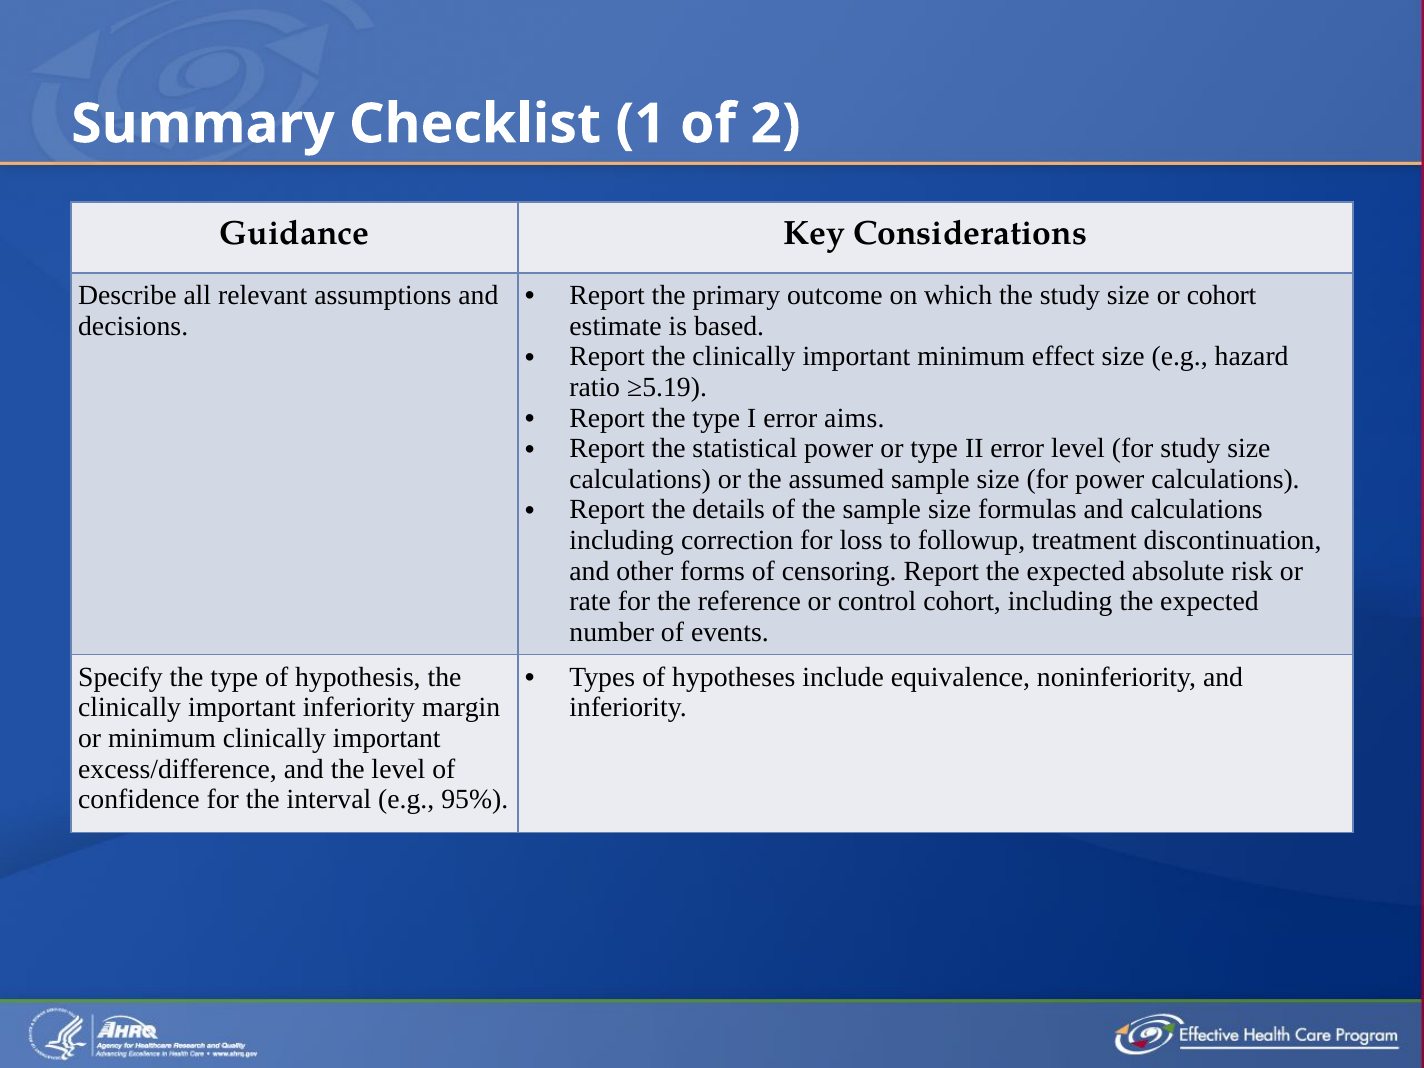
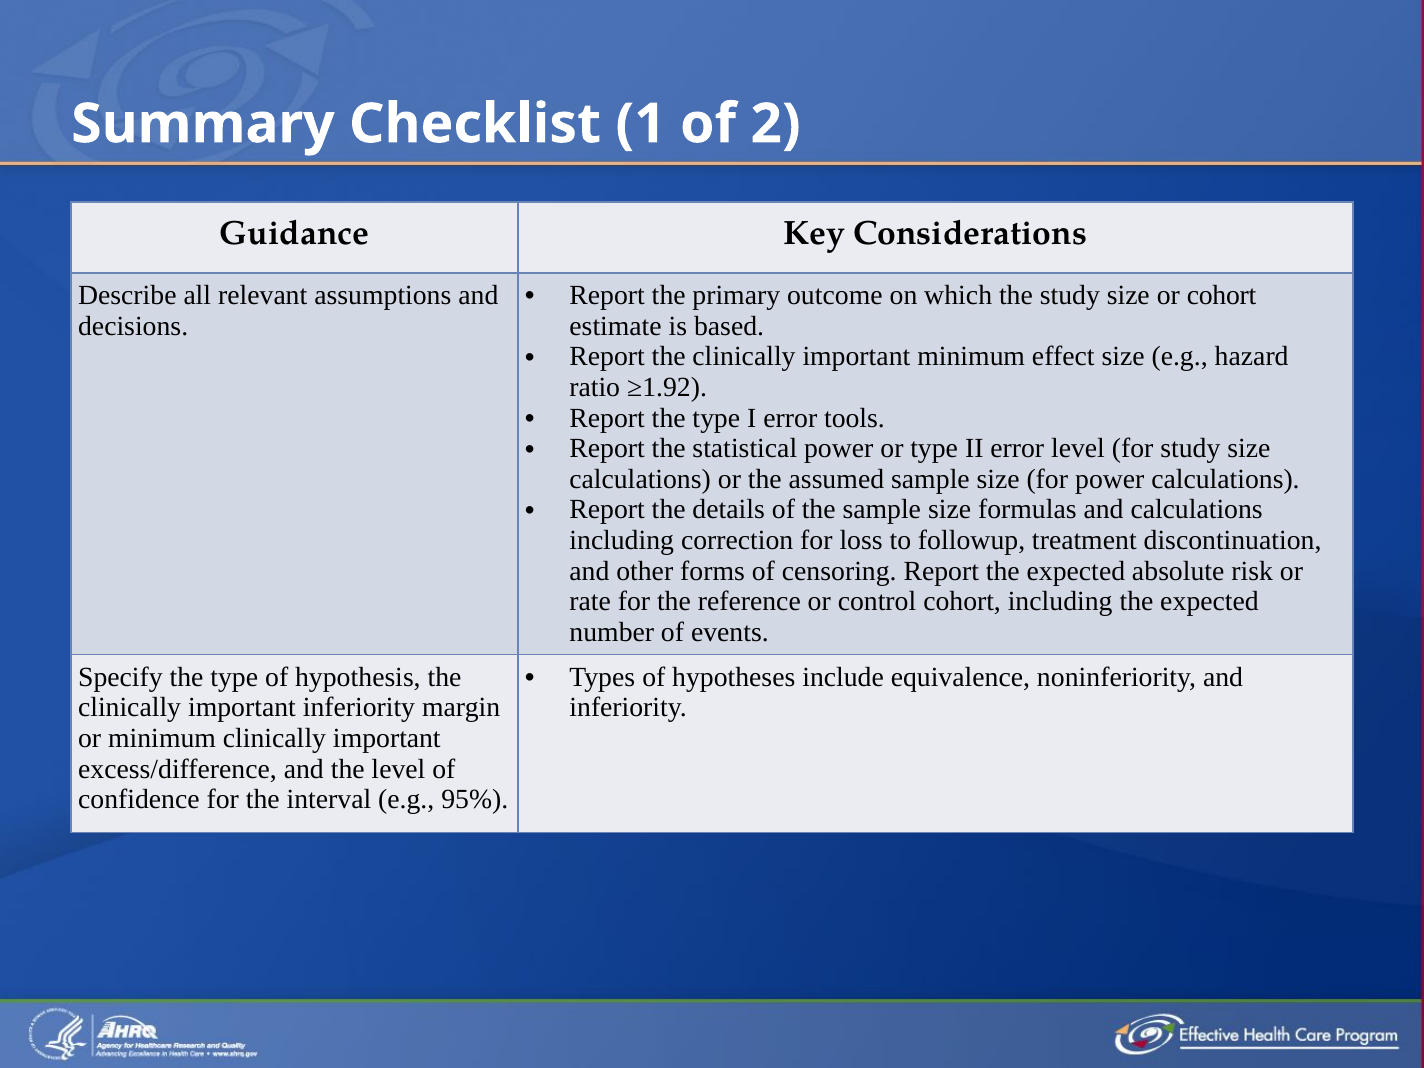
≥5.19: ≥5.19 -> ≥1.92
aims: aims -> tools
